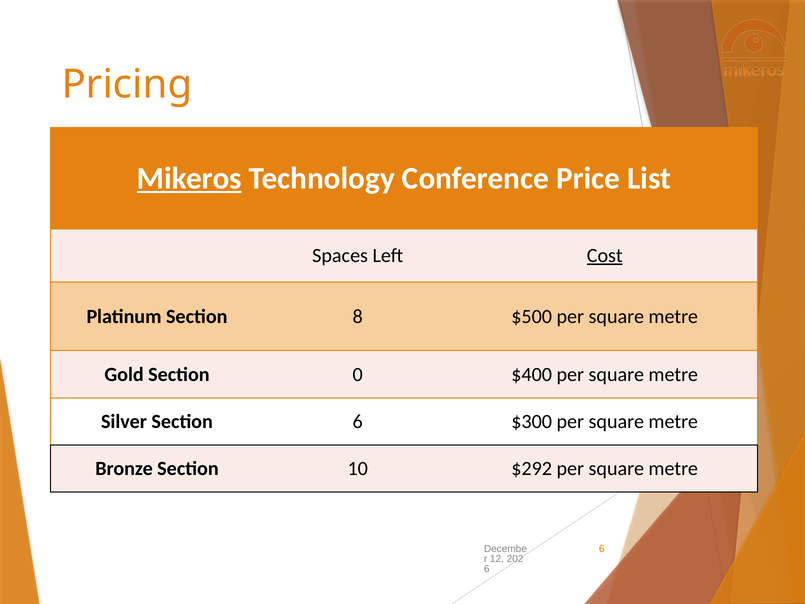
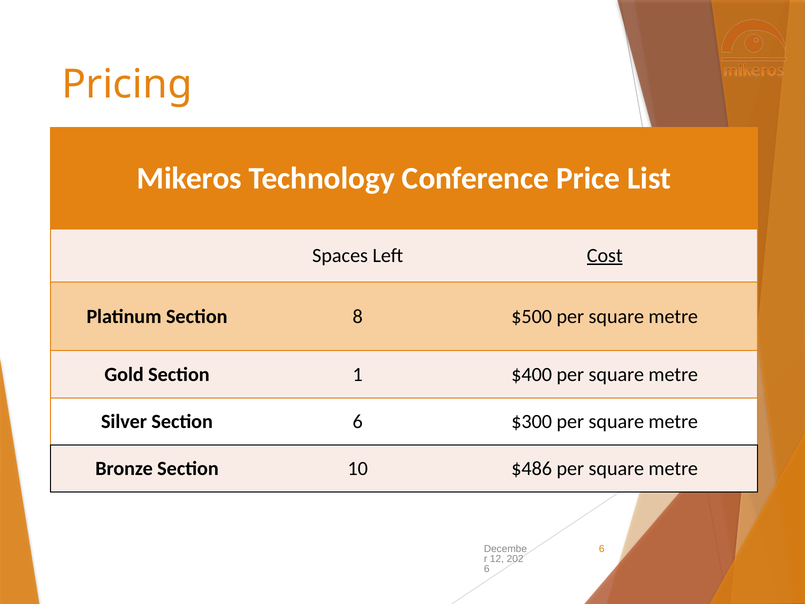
Mikeros underline: present -> none
0: 0 -> 1
$292: $292 -> $486
